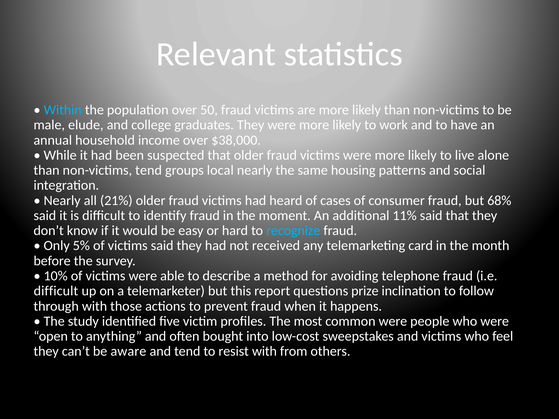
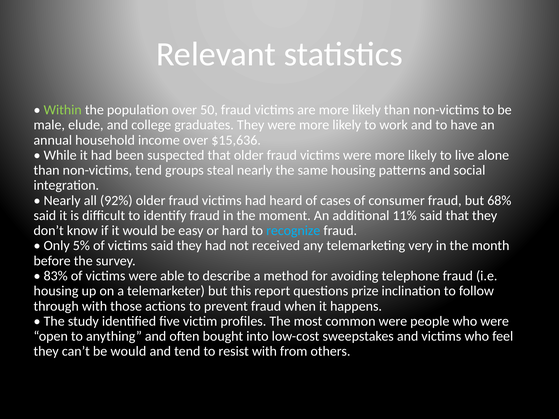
Within colour: light blue -> light green
$38,000: $38,000 -> $15,636
local: local -> steal
21%: 21% -> 92%
card: card -> very
10%: 10% -> 83%
difficult at (56, 291): difficult -> housing
be aware: aware -> would
